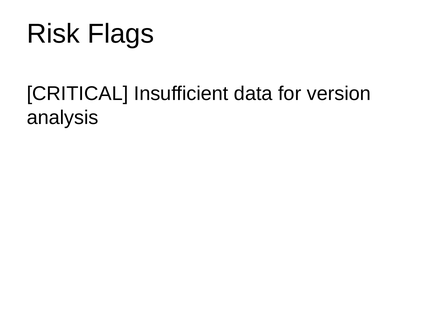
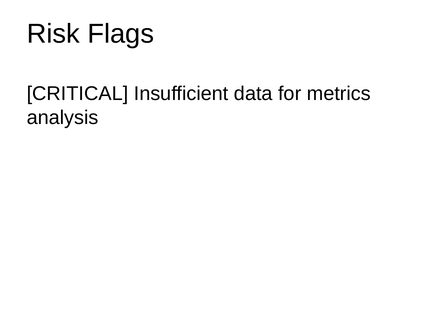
version: version -> metrics
